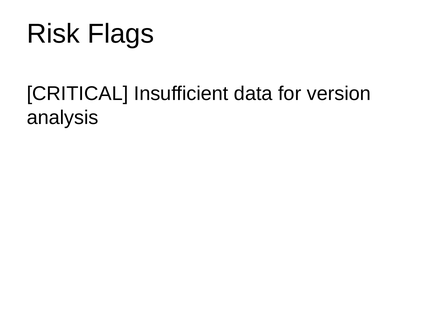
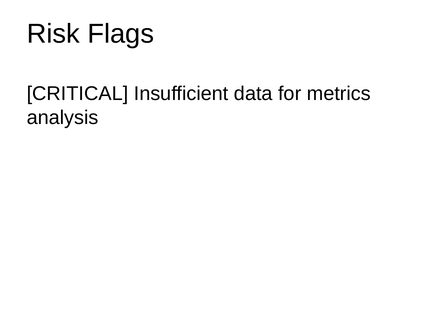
version: version -> metrics
